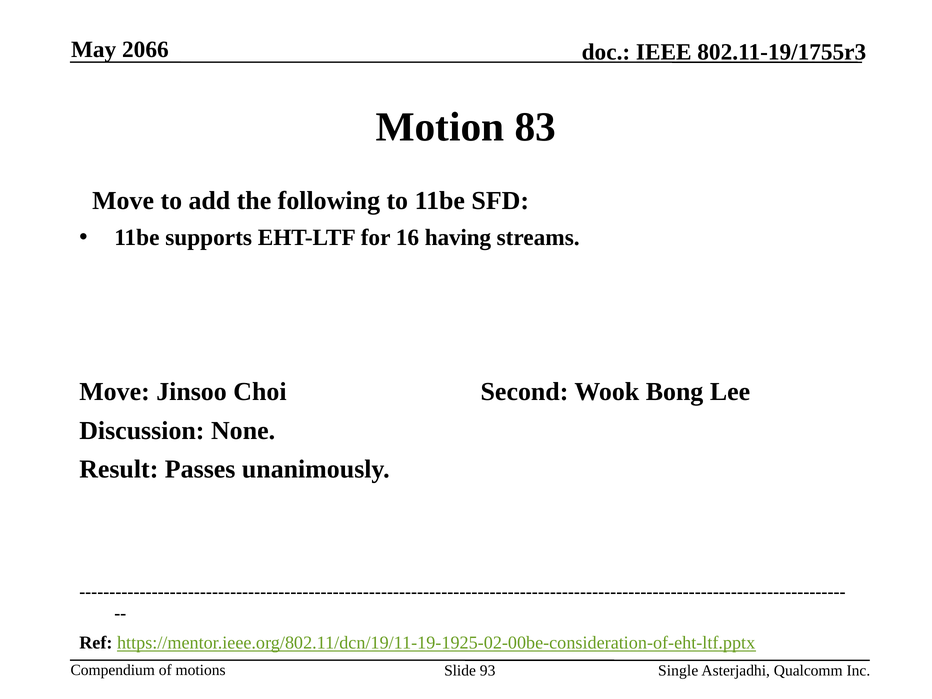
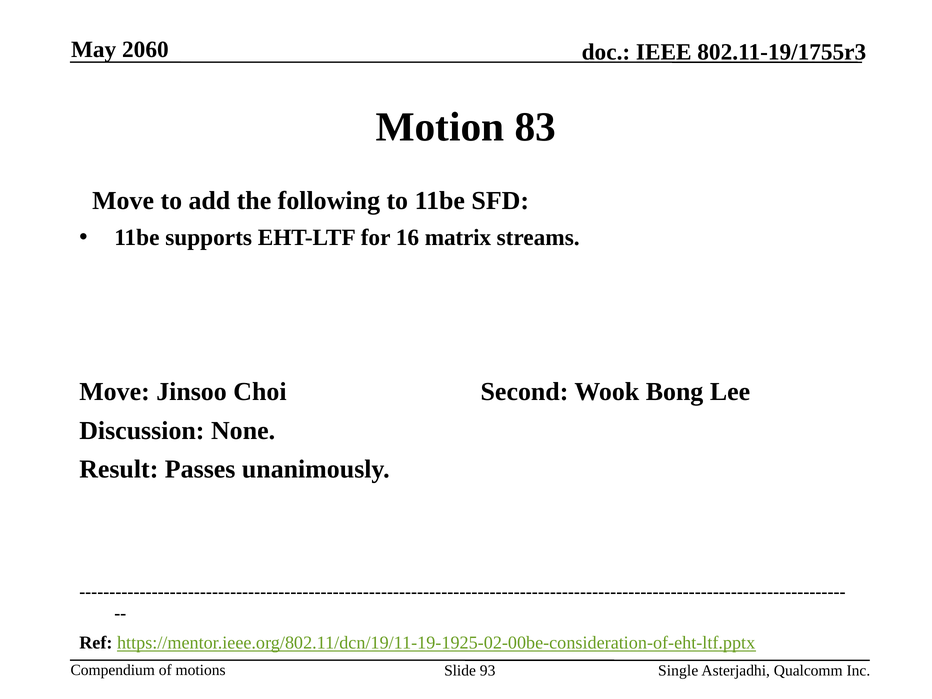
2066: 2066 -> 2060
having: having -> matrix
